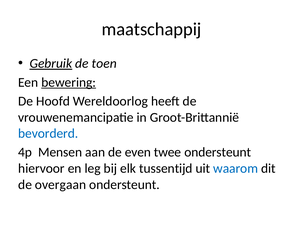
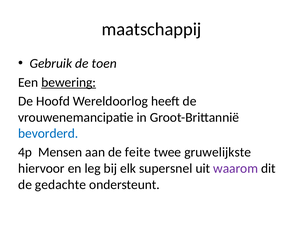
Gebruik underline: present -> none
even: even -> feite
twee ondersteunt: ondersteunt -> gruwelijkste
tussentijd: tussentijd -> supersnel
waarom colour: blue -> purple
overgaan: overgaan -> gedachte
